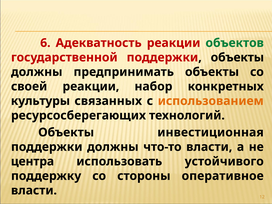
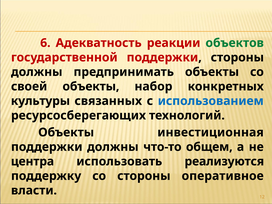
поддержки объекты: объекты -> стороны
своей реакции: реакции -> объекты
использованием colour: orange -> blue
что-то власти: власти -> общем
устойчивого: устойчивого -> реализуются
